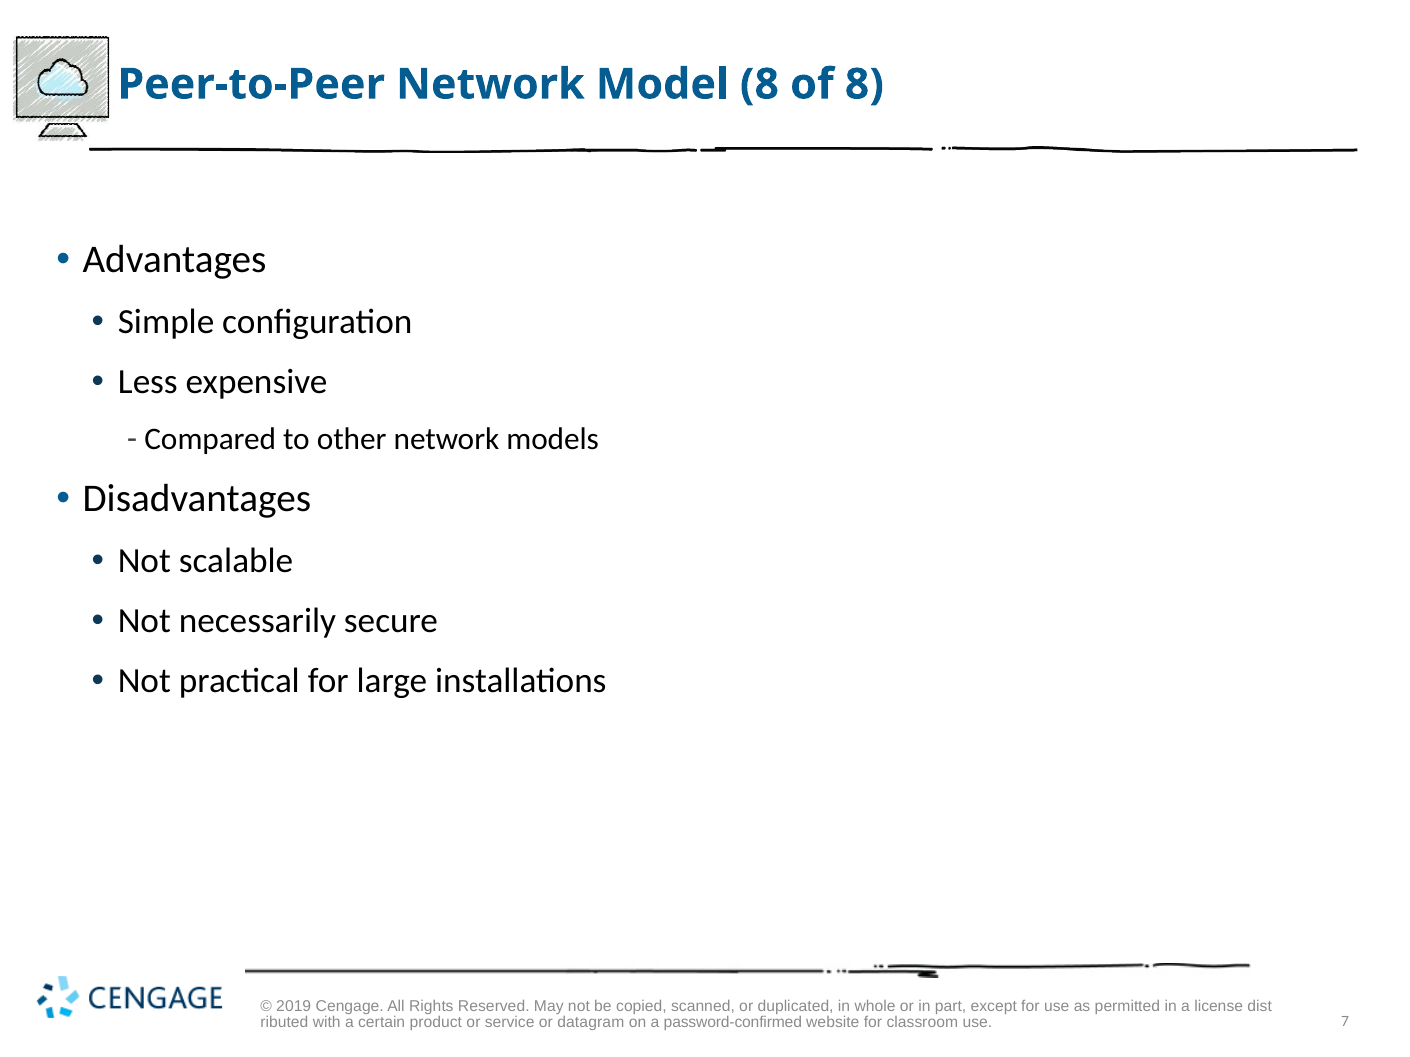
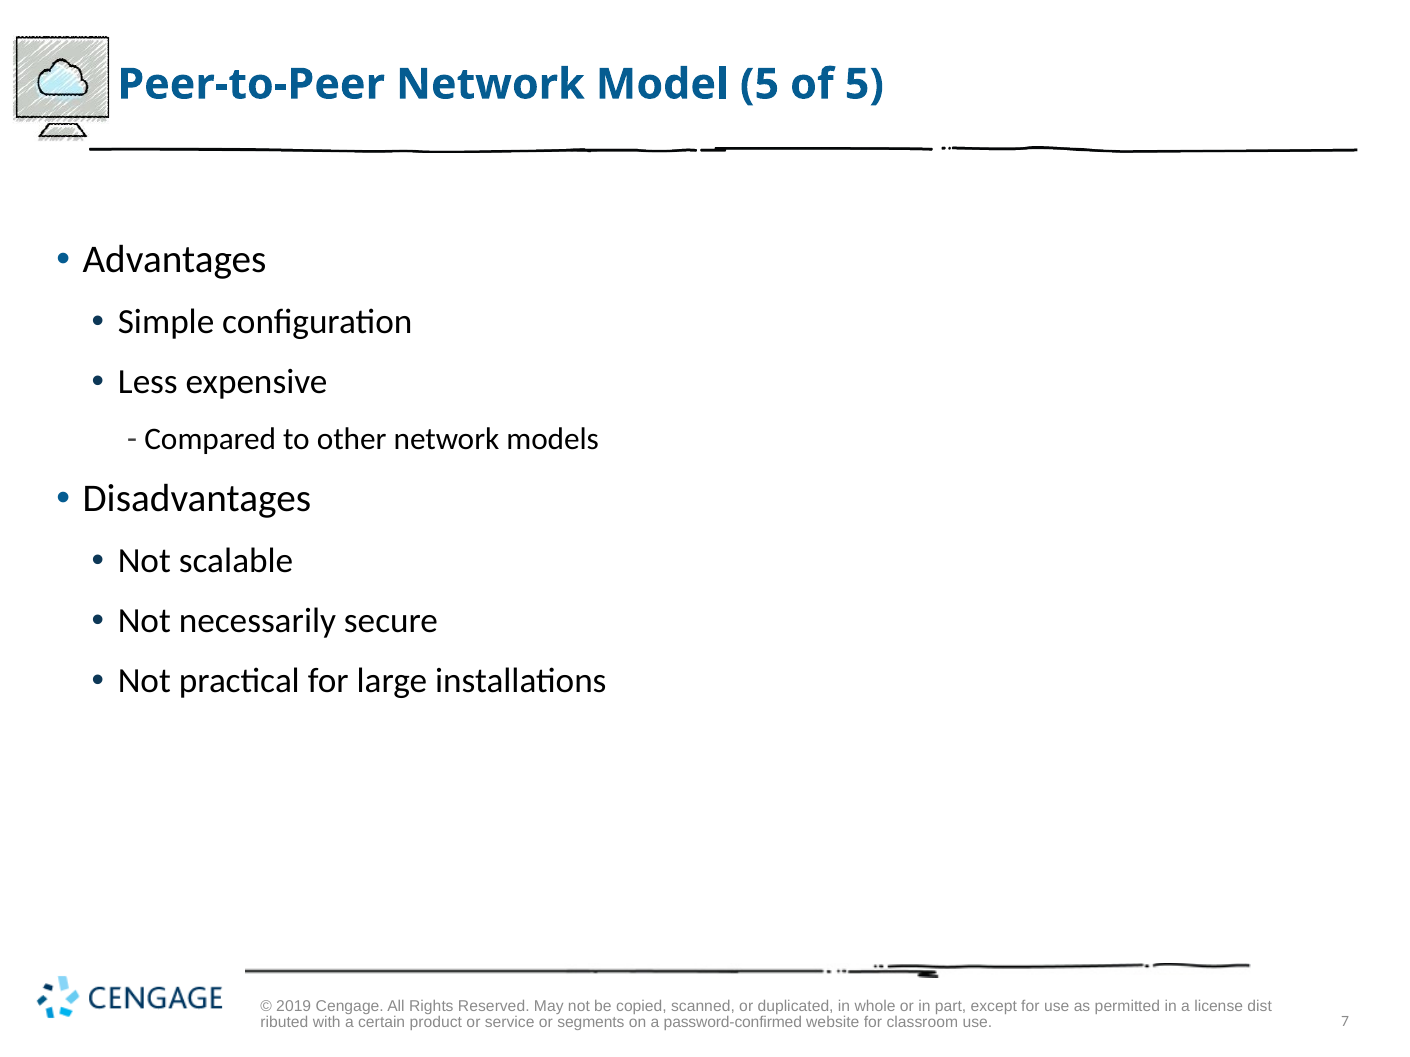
Model 8: 8 -> 5
of 8: 8 -> 5
datagram: datagram -> segments
